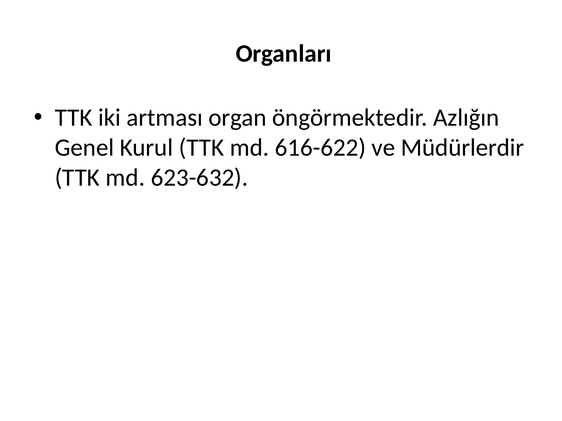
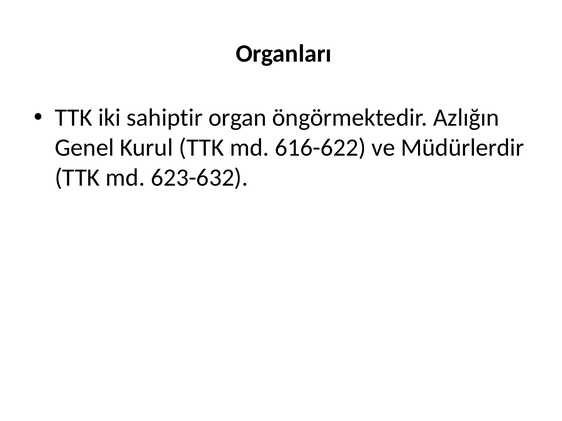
artması: artması -> sahiptir
